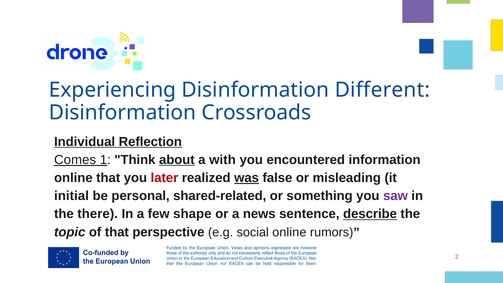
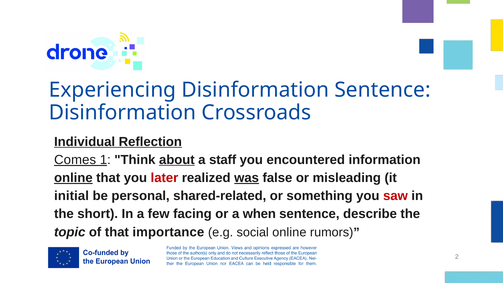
Disinformation Different: Different -> Sentence
with: with -> staff
online at (73, 178) underline: none -> present
saw colour: purple -> red
there: there -> short
shape: shape -> facing
news: news -> when
describe underline: present -> none
perspective: perspective -> importance
